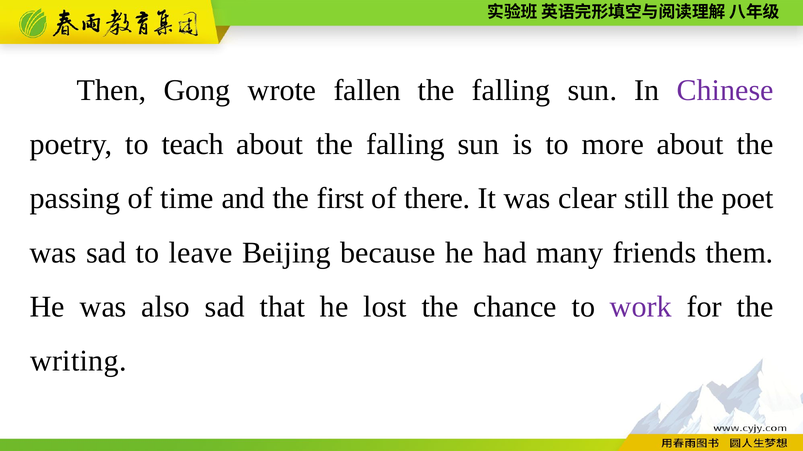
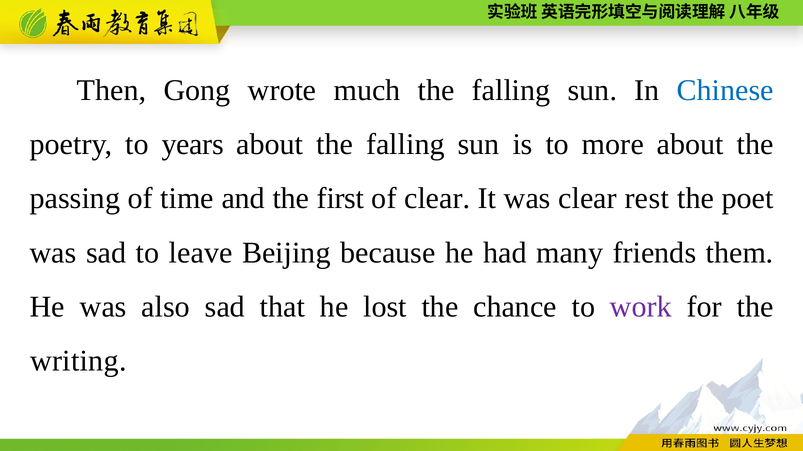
fallen: fallen -> much
Chinese colour: purple -> blue
teach: teach -> years
of there: there -> clear
still: still -> rest
